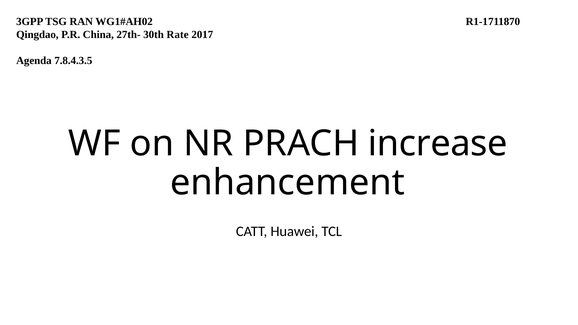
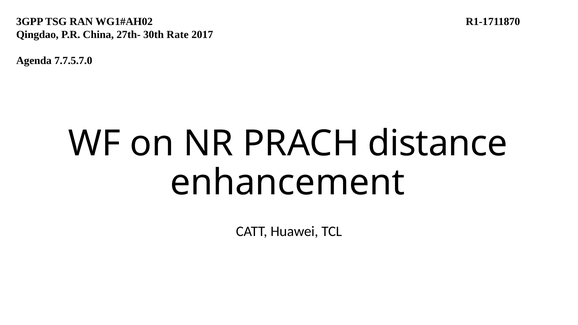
7.8.4.3.5: 7.8.4.3.5 -> 7.7.5.7.0
increase: increase -> distance
